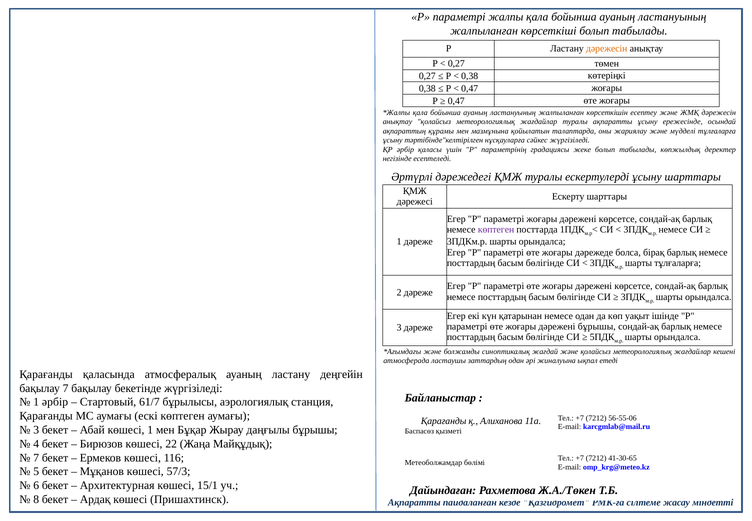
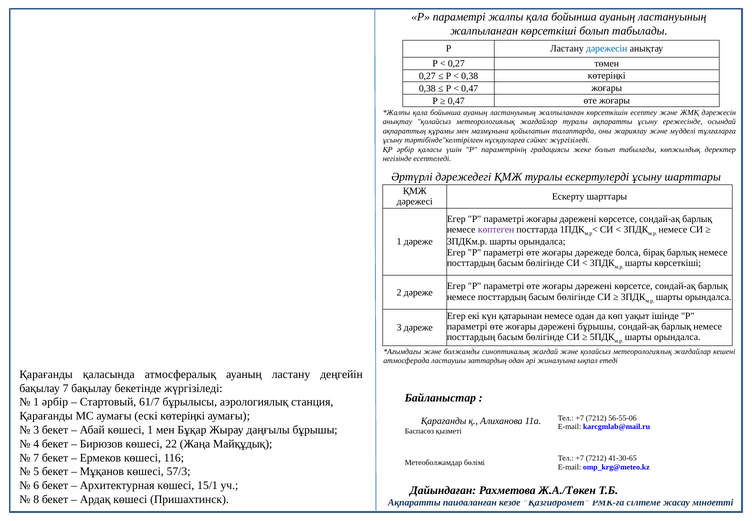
дәрежесін at (607, 49) colour: orange -> blue
шарты тұлғаларға: тұлғаларға -> көрсеткіші
ескі көптеген: көптеген -> көтеріңкі
